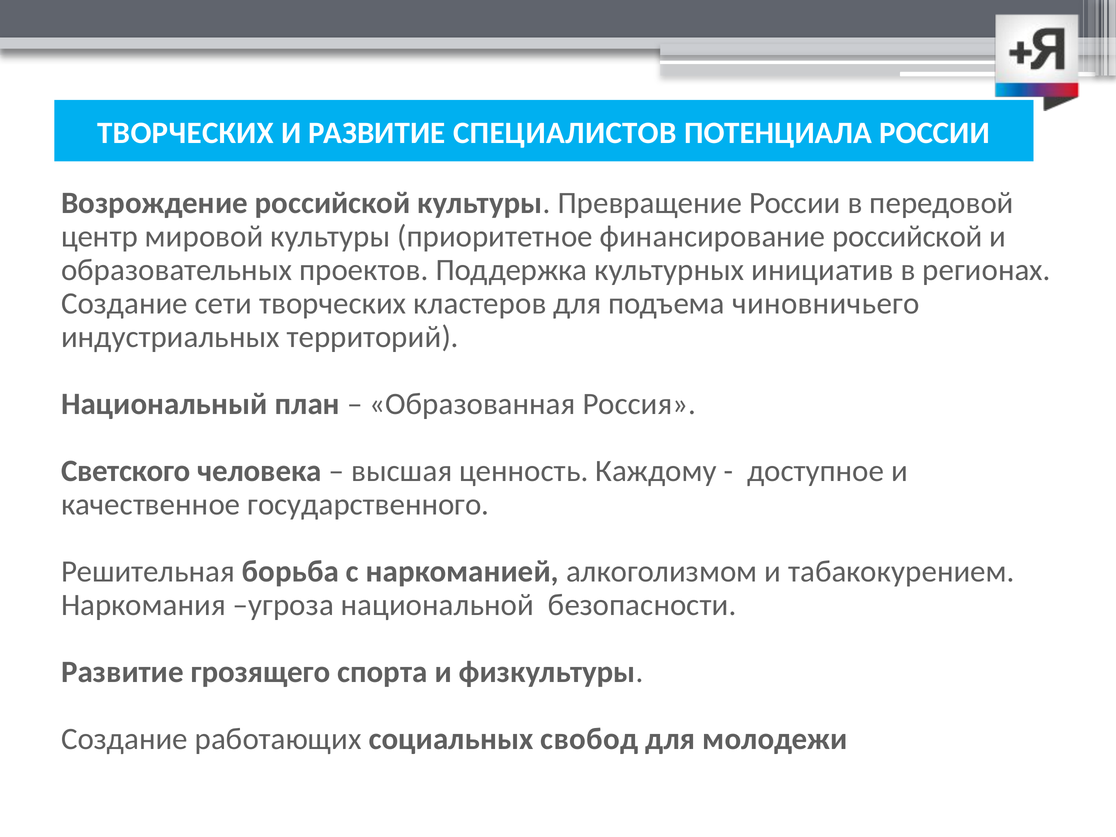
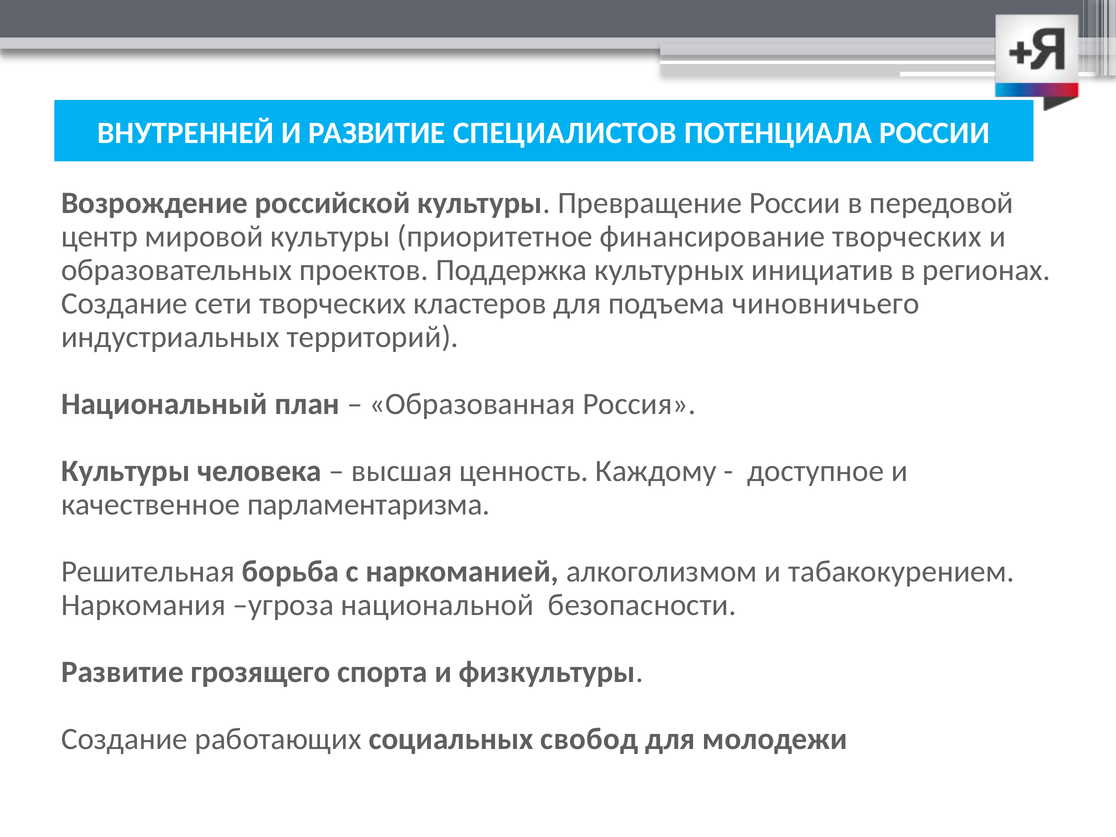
ТВОРЧЕСКИХ at (186, 133): ТВОРЧЕСКИХ -> ВНУТРЕННЕЙ
финансирование российской: российской -> творческих
Светского at (126, 471): Светского -> Культуры
государственного: государственного -> парламентаризма
